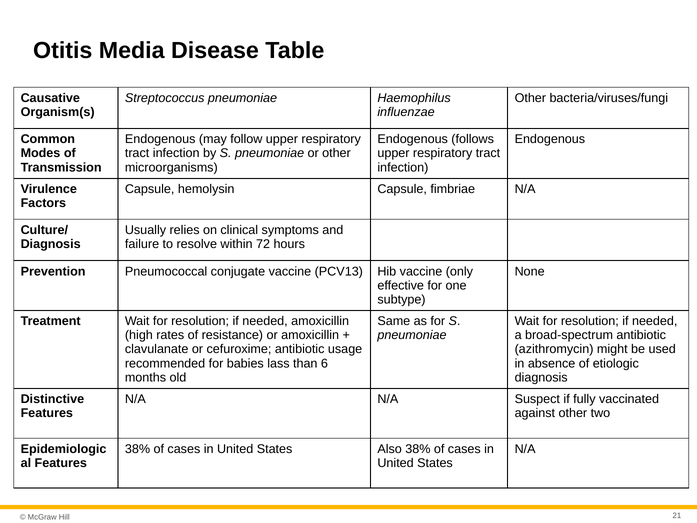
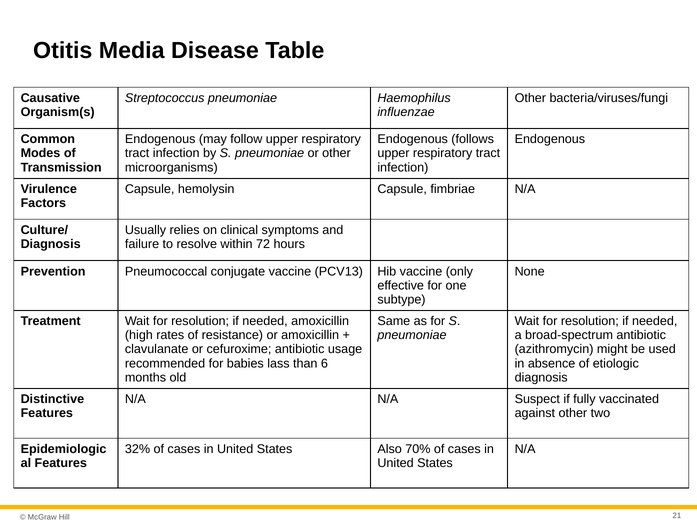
38% at (138, 449): 38% -> 32%
Also 38%: 38% -> 70%
